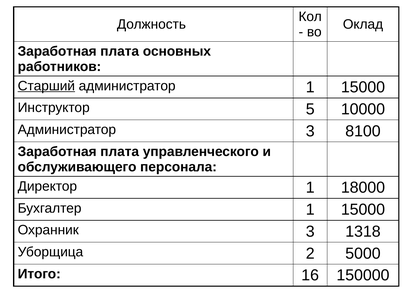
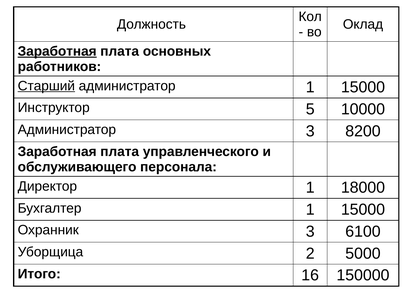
Заработная at (57, 51) underline: none -> present
8100: 8100 -> 8200
1318: 1318 -> 6100
